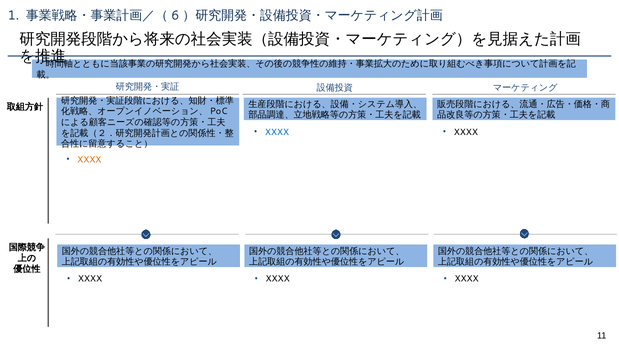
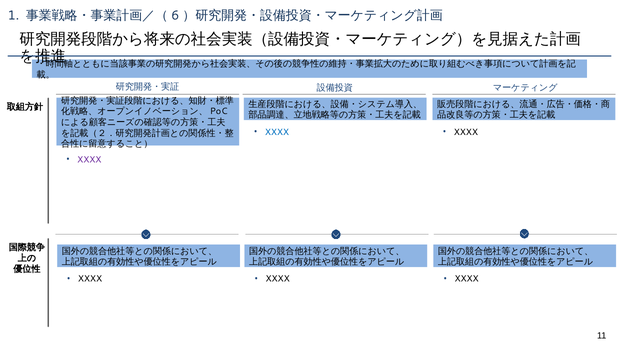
XXXX at (89, 160) colour: orange -> purple
